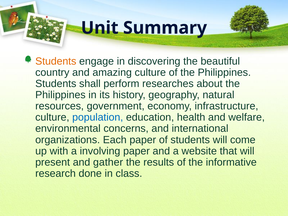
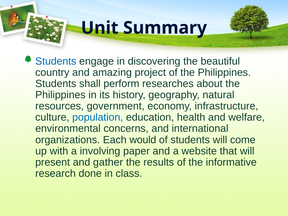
Students at (56, 61) colour: orange -> blue
amazing culture: culture -> project
Each paper: paper -> would
